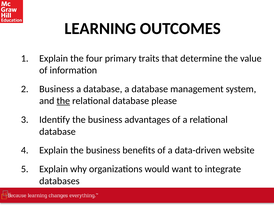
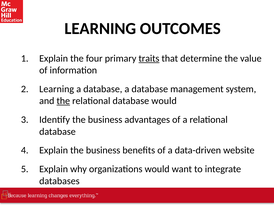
traits underline: none -> present
Business at (57, 89): Business -> Learning
database please: please -> would
